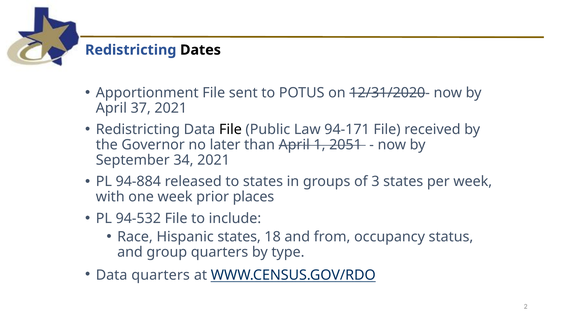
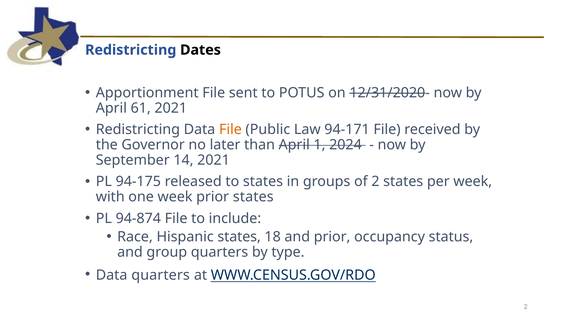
37: 37 -> 61
File at (230, 129) colour: black -> orange
2051: 2051 -> 2024
34: 34 -> 14
94-884: 94-884 -> 94-175
of 3: 3 -> 2
prior places: places -> states
94-532: 94-532 -> 94-874
and from: from -> prior
